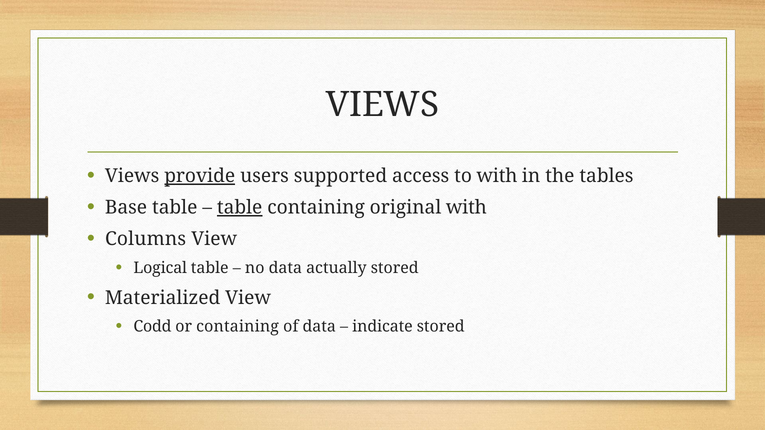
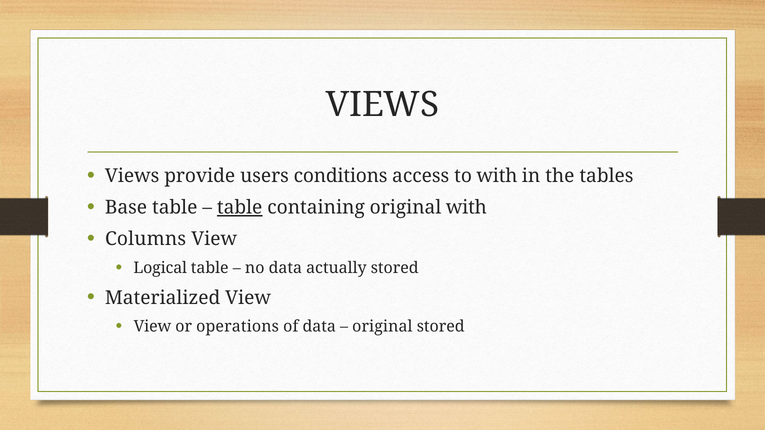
provide underline: present -> none
supported: supported -> conditions
Codd at (152, 327): Codd -> View
or containing: containing -> operations
indicate at (382, 327): indicate -> original
